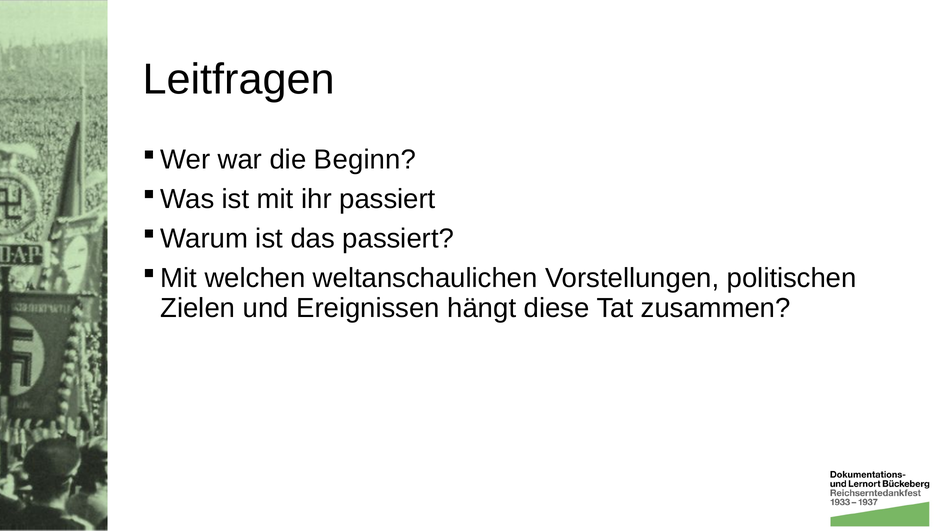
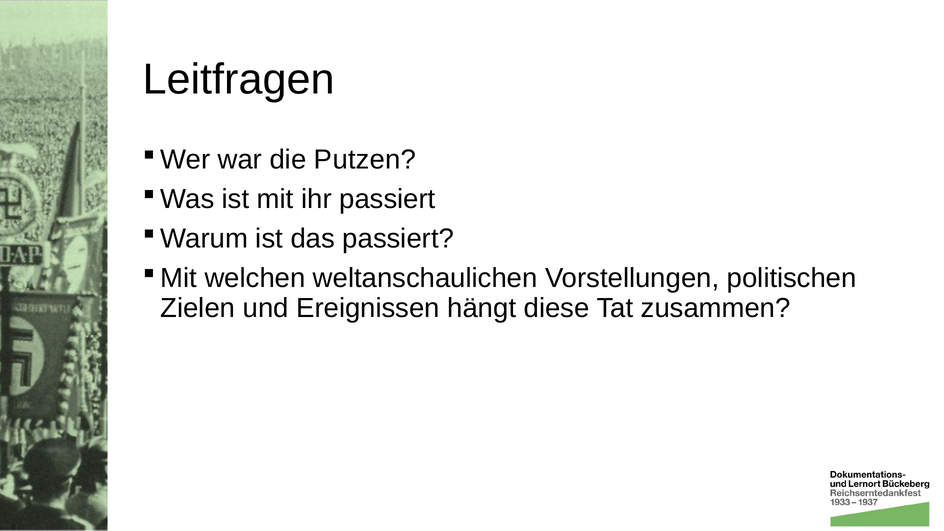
Beginn: Beginn -> Putzen
